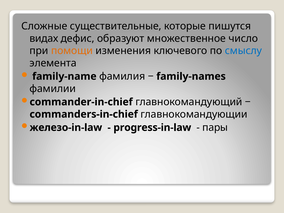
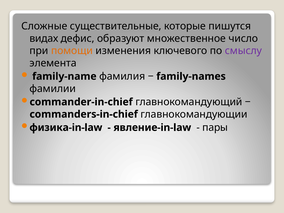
смыслу colour: blue -> purple
железо-in-law: железо-in-law -> физика-in-law
progress-in-law: progress-in-law -> явление-in-law
